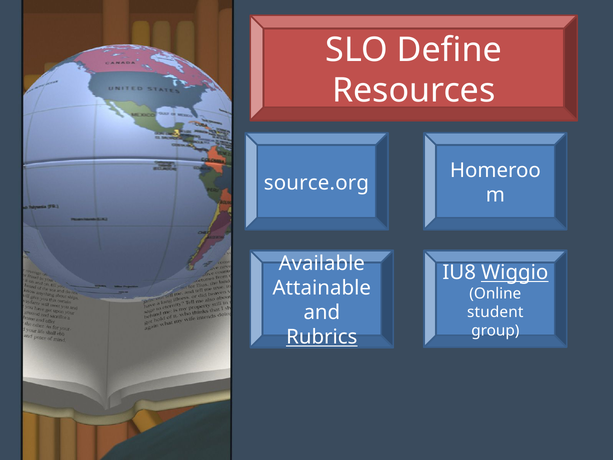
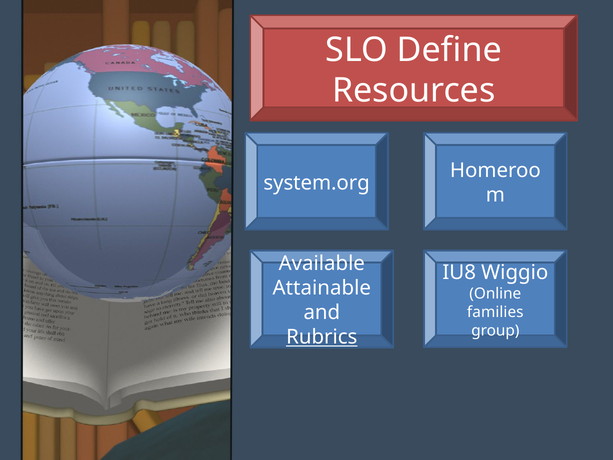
source.org: source.org -> system.org
Wiggio underline: present -> none
student: student -> families
